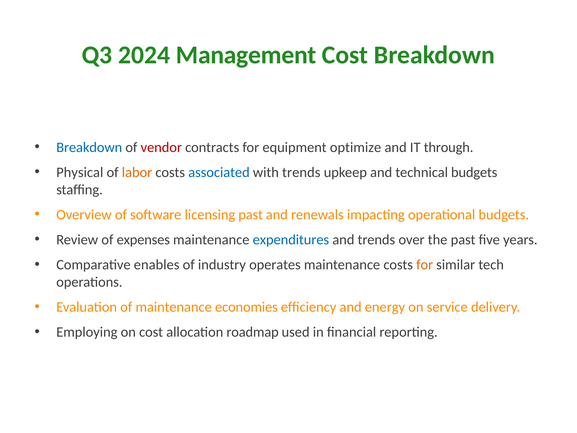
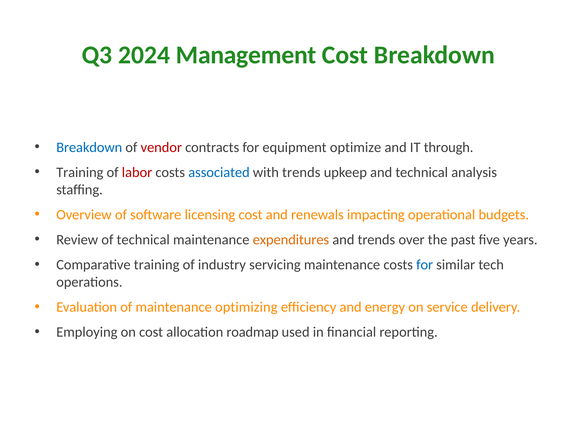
Physical at (80, 172): Physical -> Training
labor colour: orange -> red
technical budgets: budgets -> analysis
licensing past: past -> cost
of expenses: expenses -> technical
expenditures colour: blue -> orange
Comparative enables: enables -> training
operates: operates -> servicing
for at (425, 265) colour: orange -> blue
economies: economies -> optimizing
